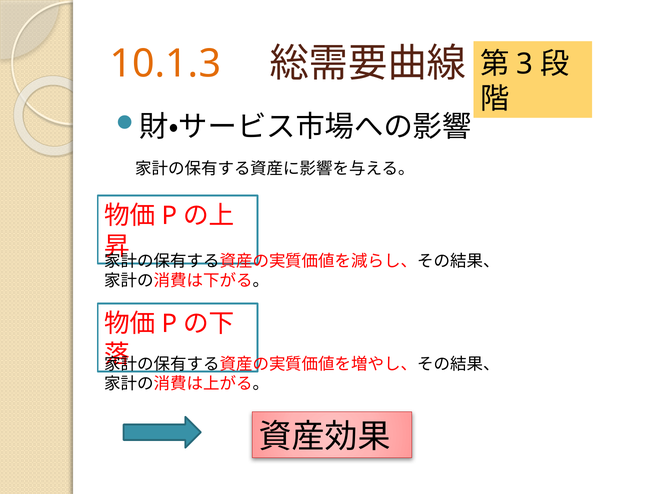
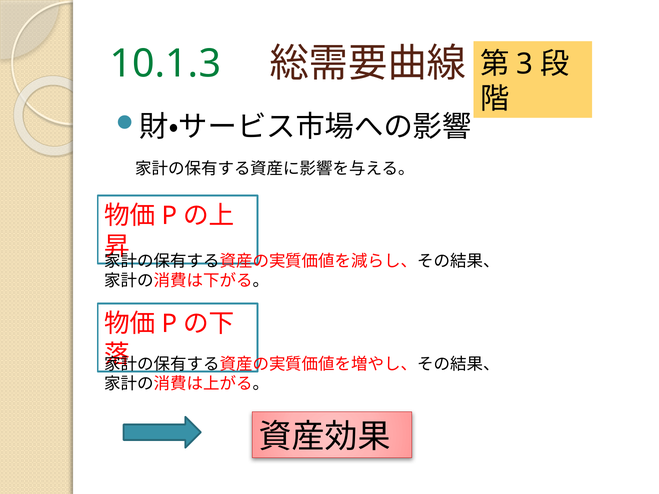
10.1.3 colour: orange -> green
